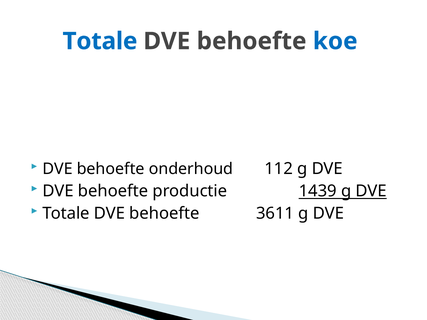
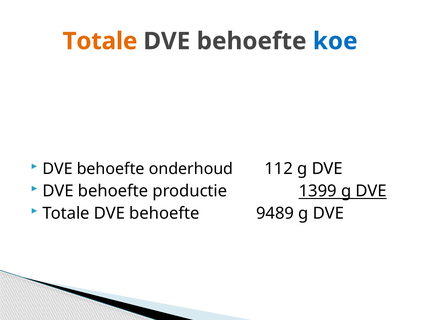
Totale at (100, 41) colour: blue -> orange
1439: 1439 -> 1399
3611: 3611 -> 9489
